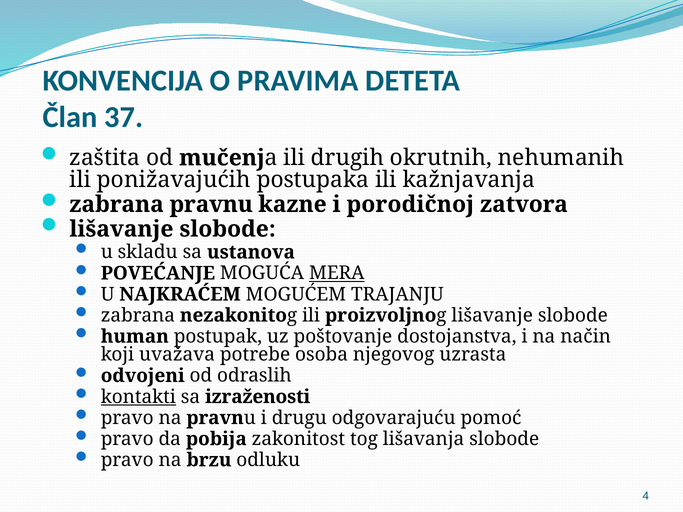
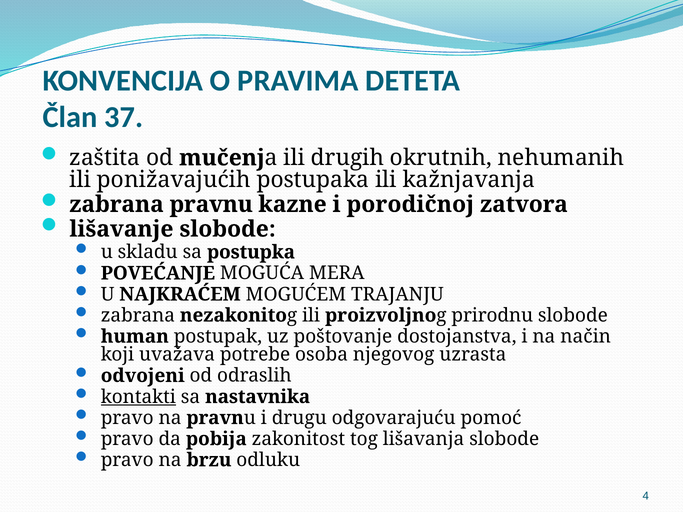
ustanova: ustanova -> postupka
MERA underline: present -> none
proizvoljnog lišavanje: lišavanje -> prirodnu
izraženosti: izraženosti -> nastavnika
